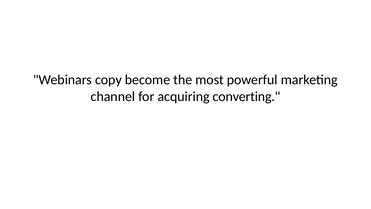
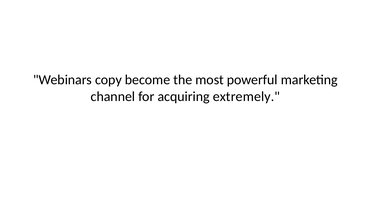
converting: converting -> extremely
